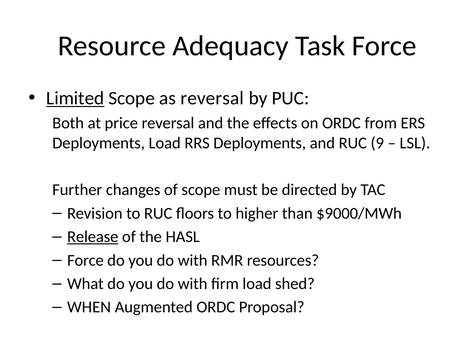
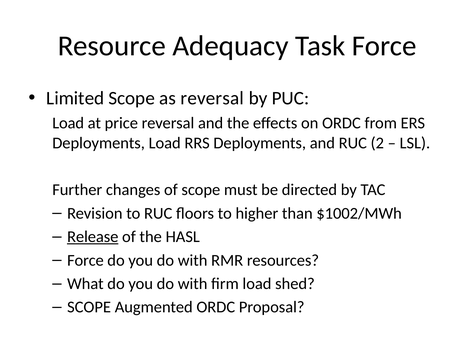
Limited underline: present -> none
Both at (68, 123): Both -> Load
9: 9 -> 2
$9000/MWh: $9000/MWh -> $1002/MWh
WHEN at (89, 307): WHEN -> SCOPE
